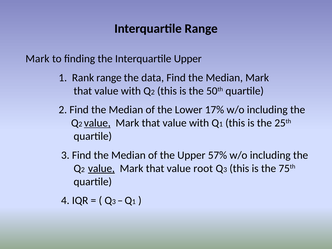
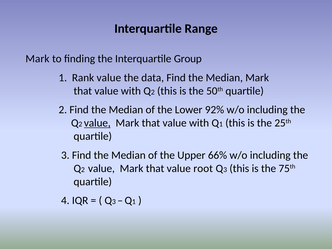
Interquartile Upper: Upper -> Group
Rank range: range -> value
17%: 17% -> 92%
57%: 57% -> 66%
value at (101, 168) underline: present -> none
